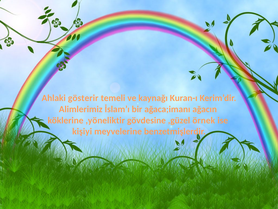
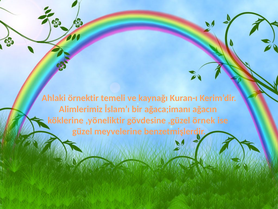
gösterir: gösterir -> örnektir
kişiyi: kişiyi -> güzel
